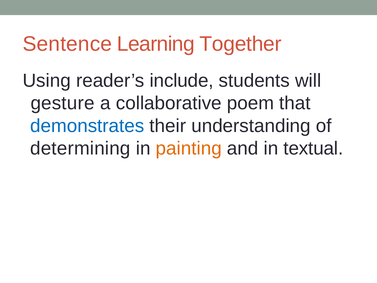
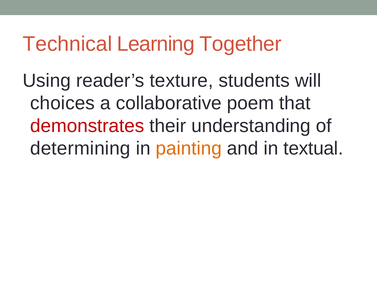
Sentence: Sentence -> Technical
include: include -> texture
gesture: gesture -> choices
demonstrates colour: blue -> red
